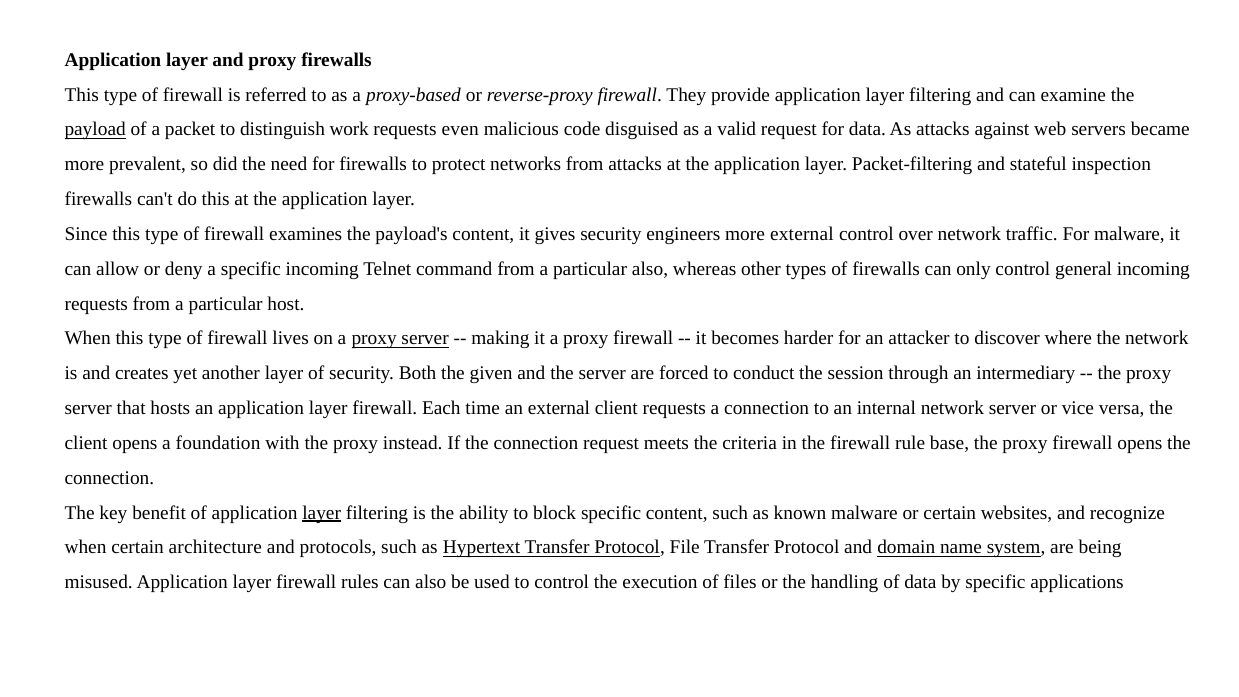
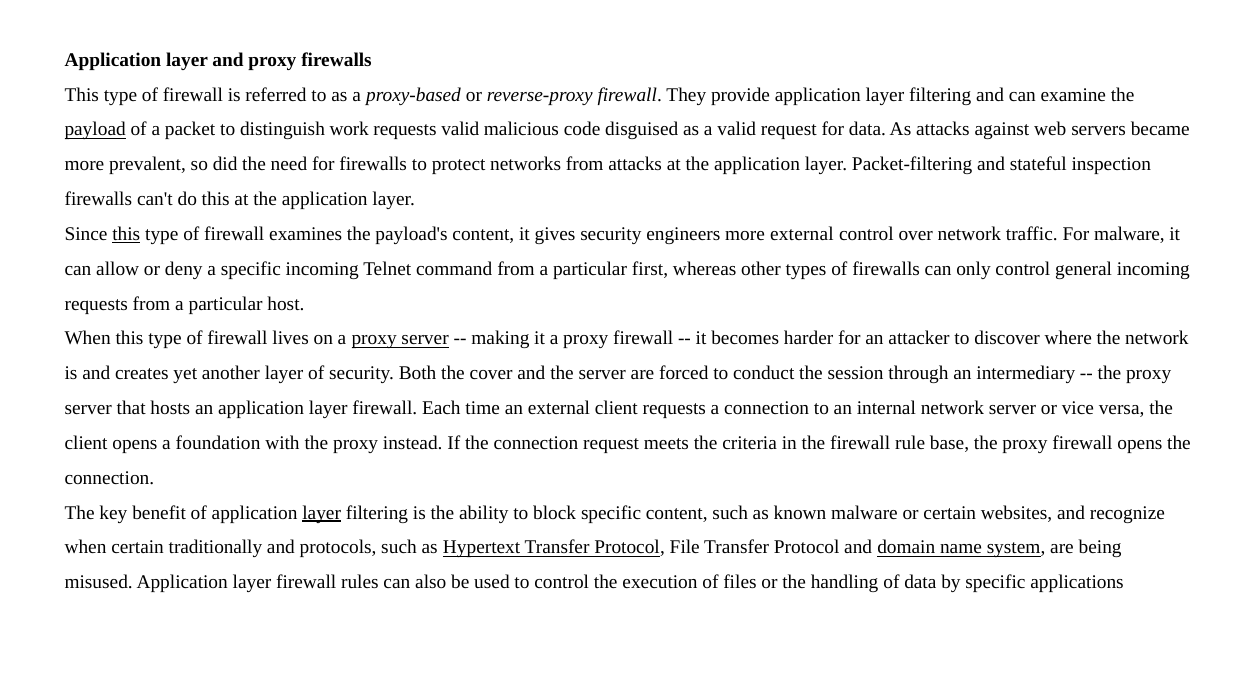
requests even: even -> valid
this at (126, 234) underline: none -> present
particular also: also -> first
given: given -> cover
architecture: architecture -> traditionally
